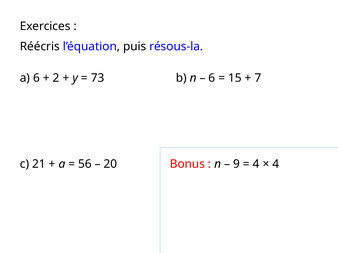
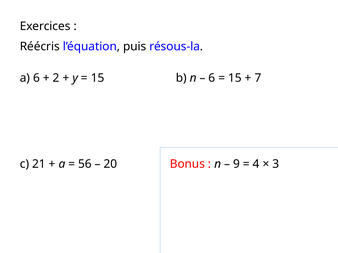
73 at (98, 78): 73 -> 15
4 at (276, 164): 4 -> 3
